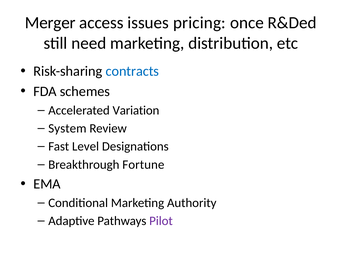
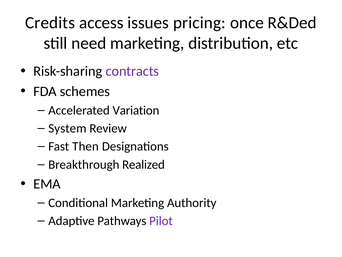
Merger: Merger -> Credits
contracts colour: blue -> purple
Level: Level -> Then
Fortune: Fortune -> Realized
